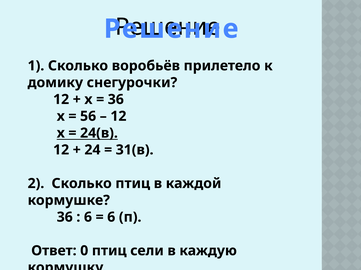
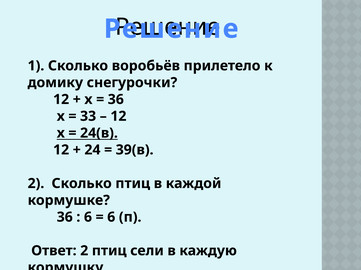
56: 56 -> 33
31(в: 31(в -> 39(в
Ответ 0: 0 -> 2
